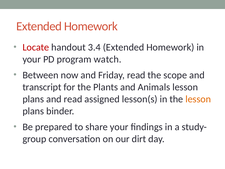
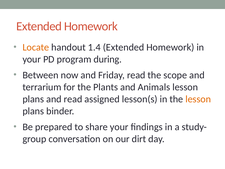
Locate colour: red -> orange
3.4: 3.4 -> 1.4
watch: watch -> during
transcript: transcript -> terrarium
